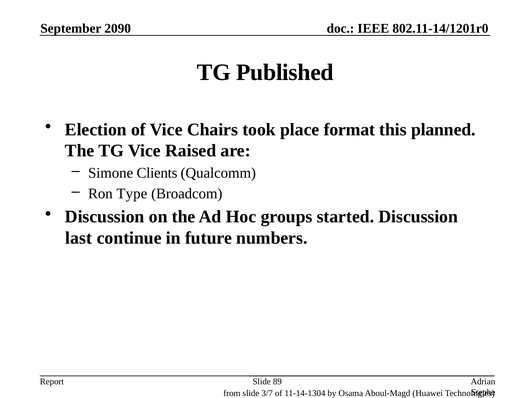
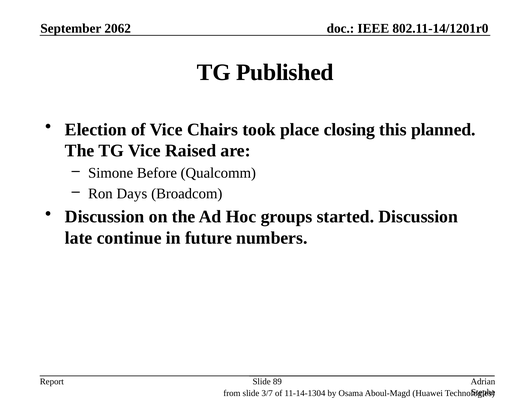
2090: 2090 -> 2062
format: format -> closing
Clients: Clients -> Before
Type: Type -> Days
last: last -> late
